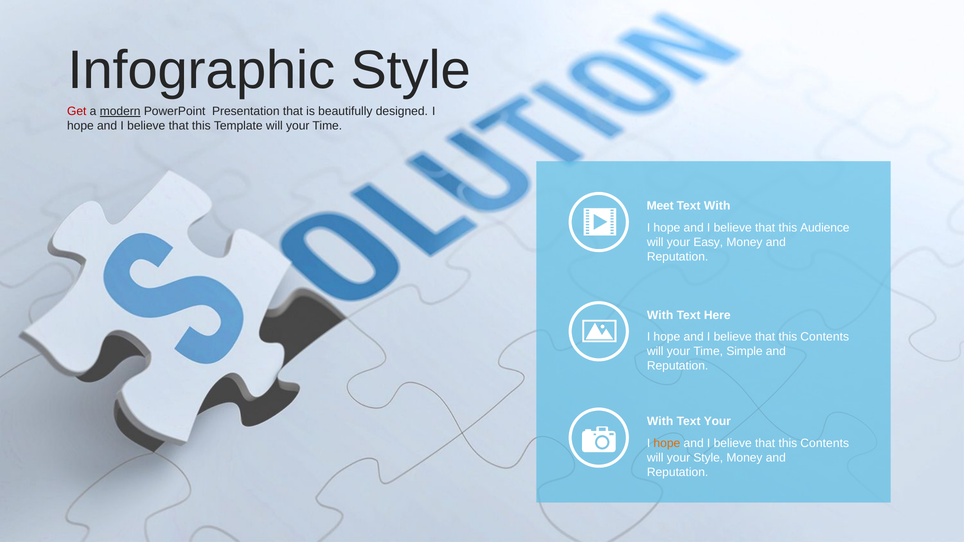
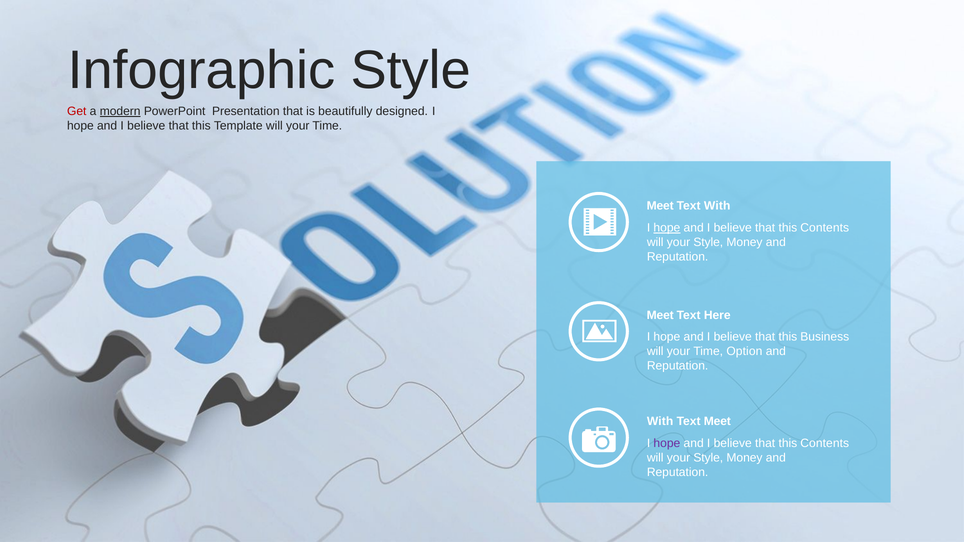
hope at (667, 228) underline: none -> present
Audience at (825, 228): Audience -> Contents
Easy at (708, 242): Easy -> Style
With at (660, 315): With -> Meet
Contents at (825, 337): Contents -> Business
Simple: Simple -> Option
Text Your: Your -> Meet
hope at (667, 444) colour: orange -> purple
